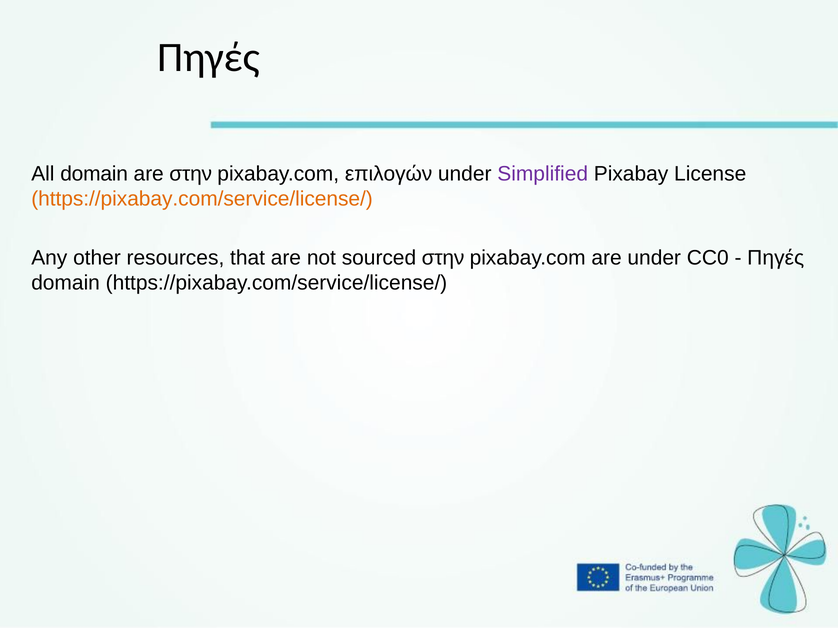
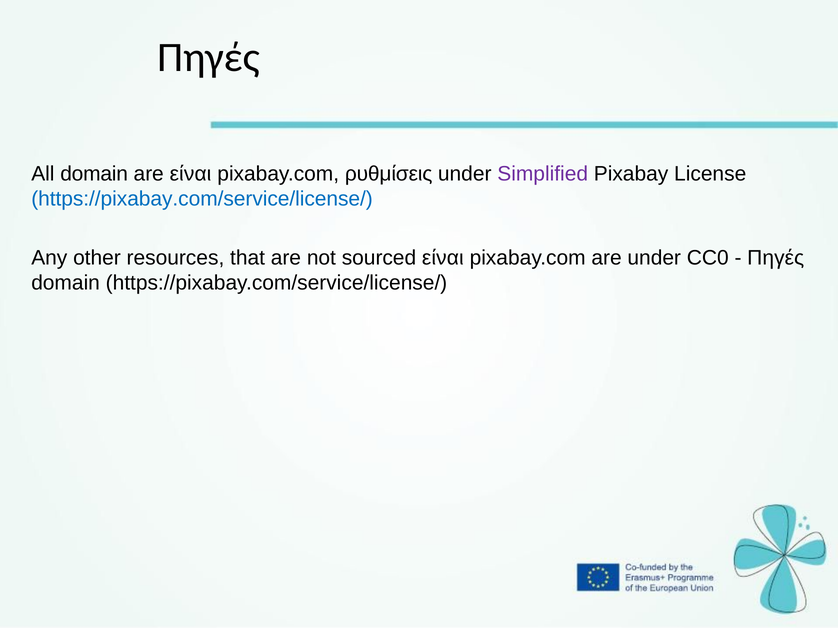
are στην: στην -> είναι
επιλογών: επιλογών -> ρυθμίσεις
https://pixabay.com/service/license/ at (202, 199) colour: orange -> blue
sourced στην: στην -> είναι
